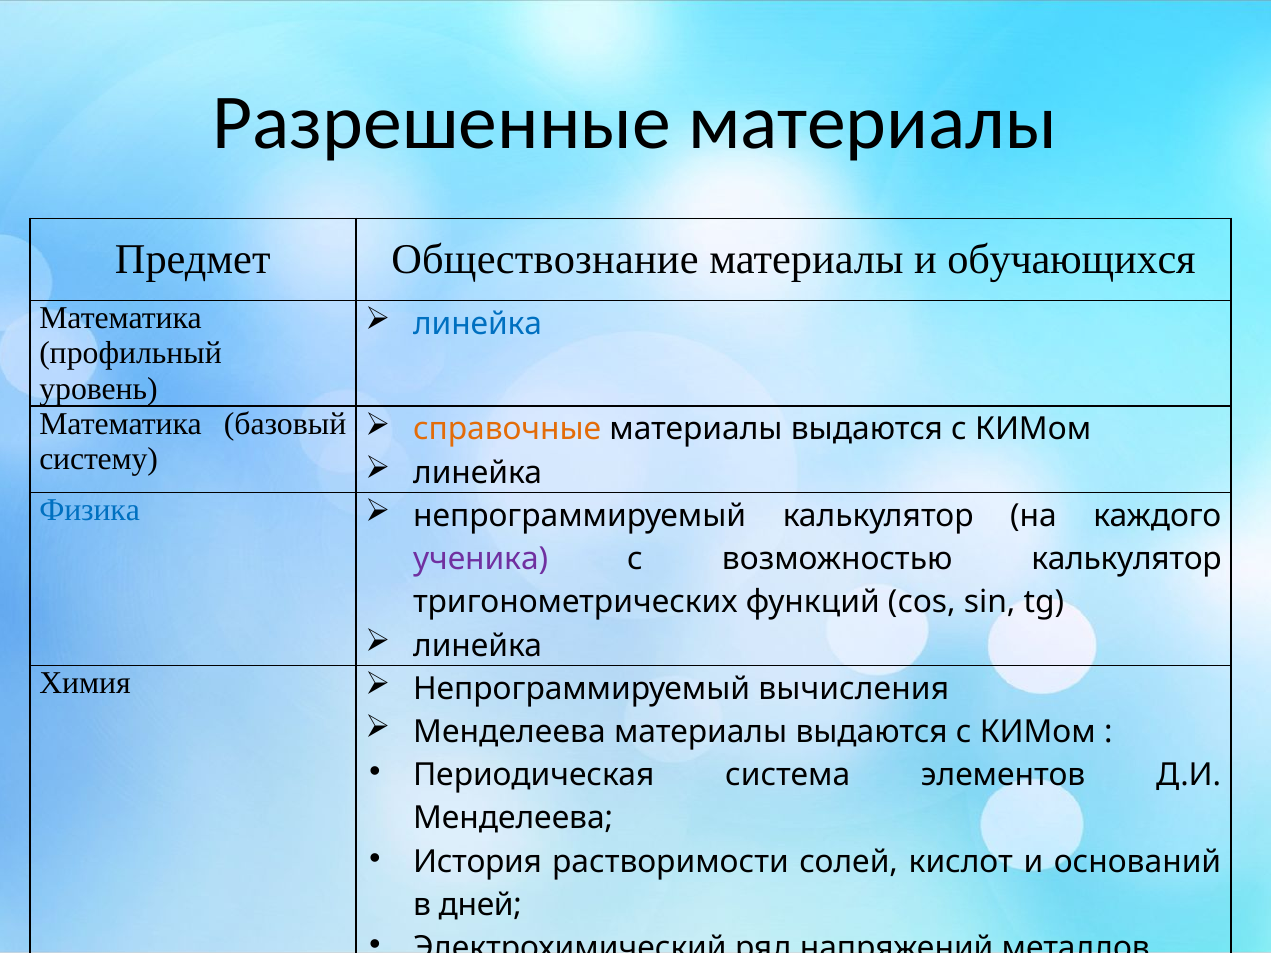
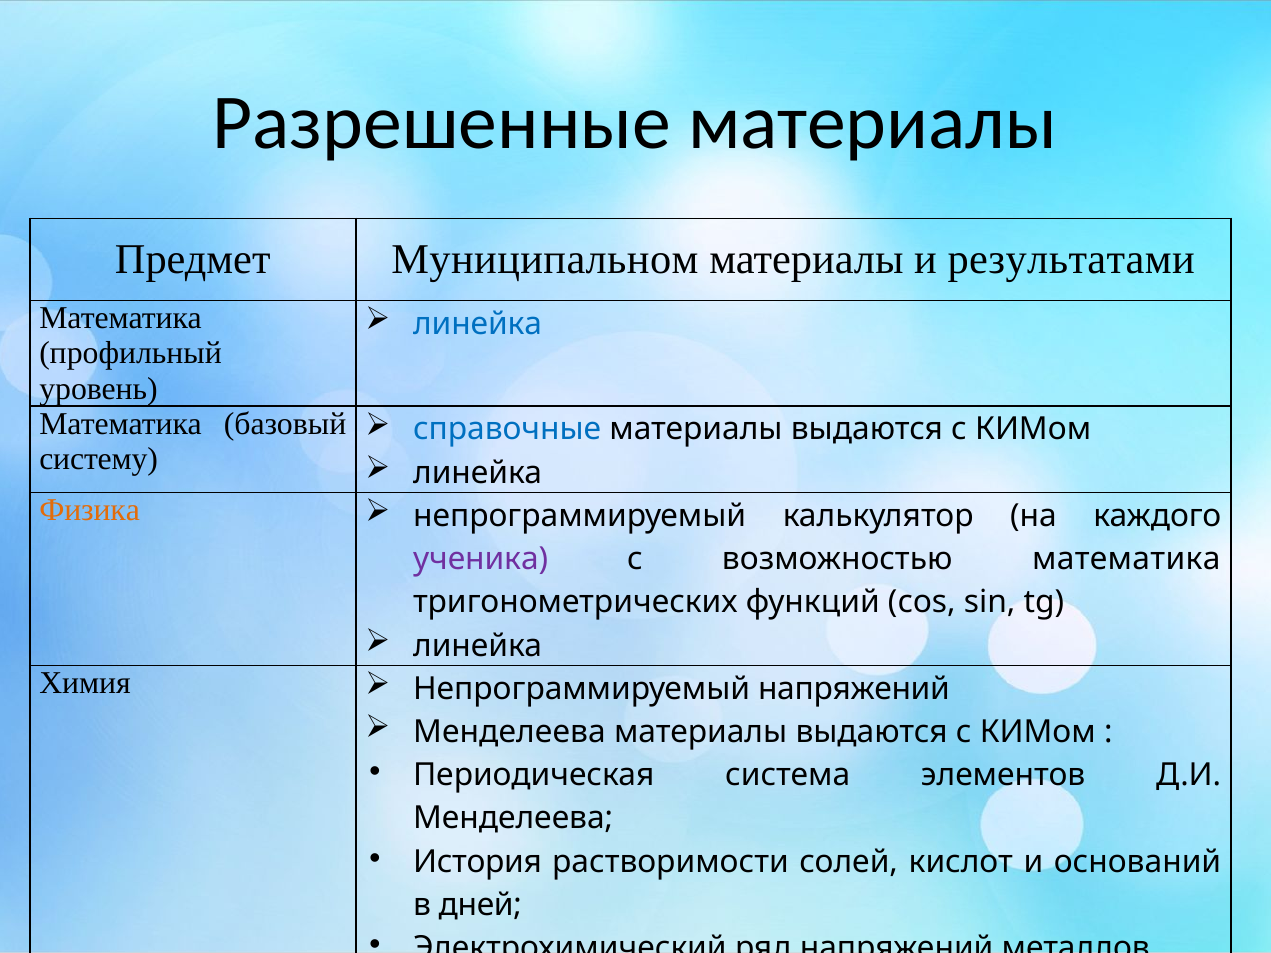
Обществознание: Обществознание -> Муниципальном
обучающихся: обучающихся -> результатами
справочные colour: orange -> blue
Физика colour: blue -> orange
возможностью калькулятор: калькулятор -> математика
Непрограммируемый вычисления: вычисления -> напряжений
